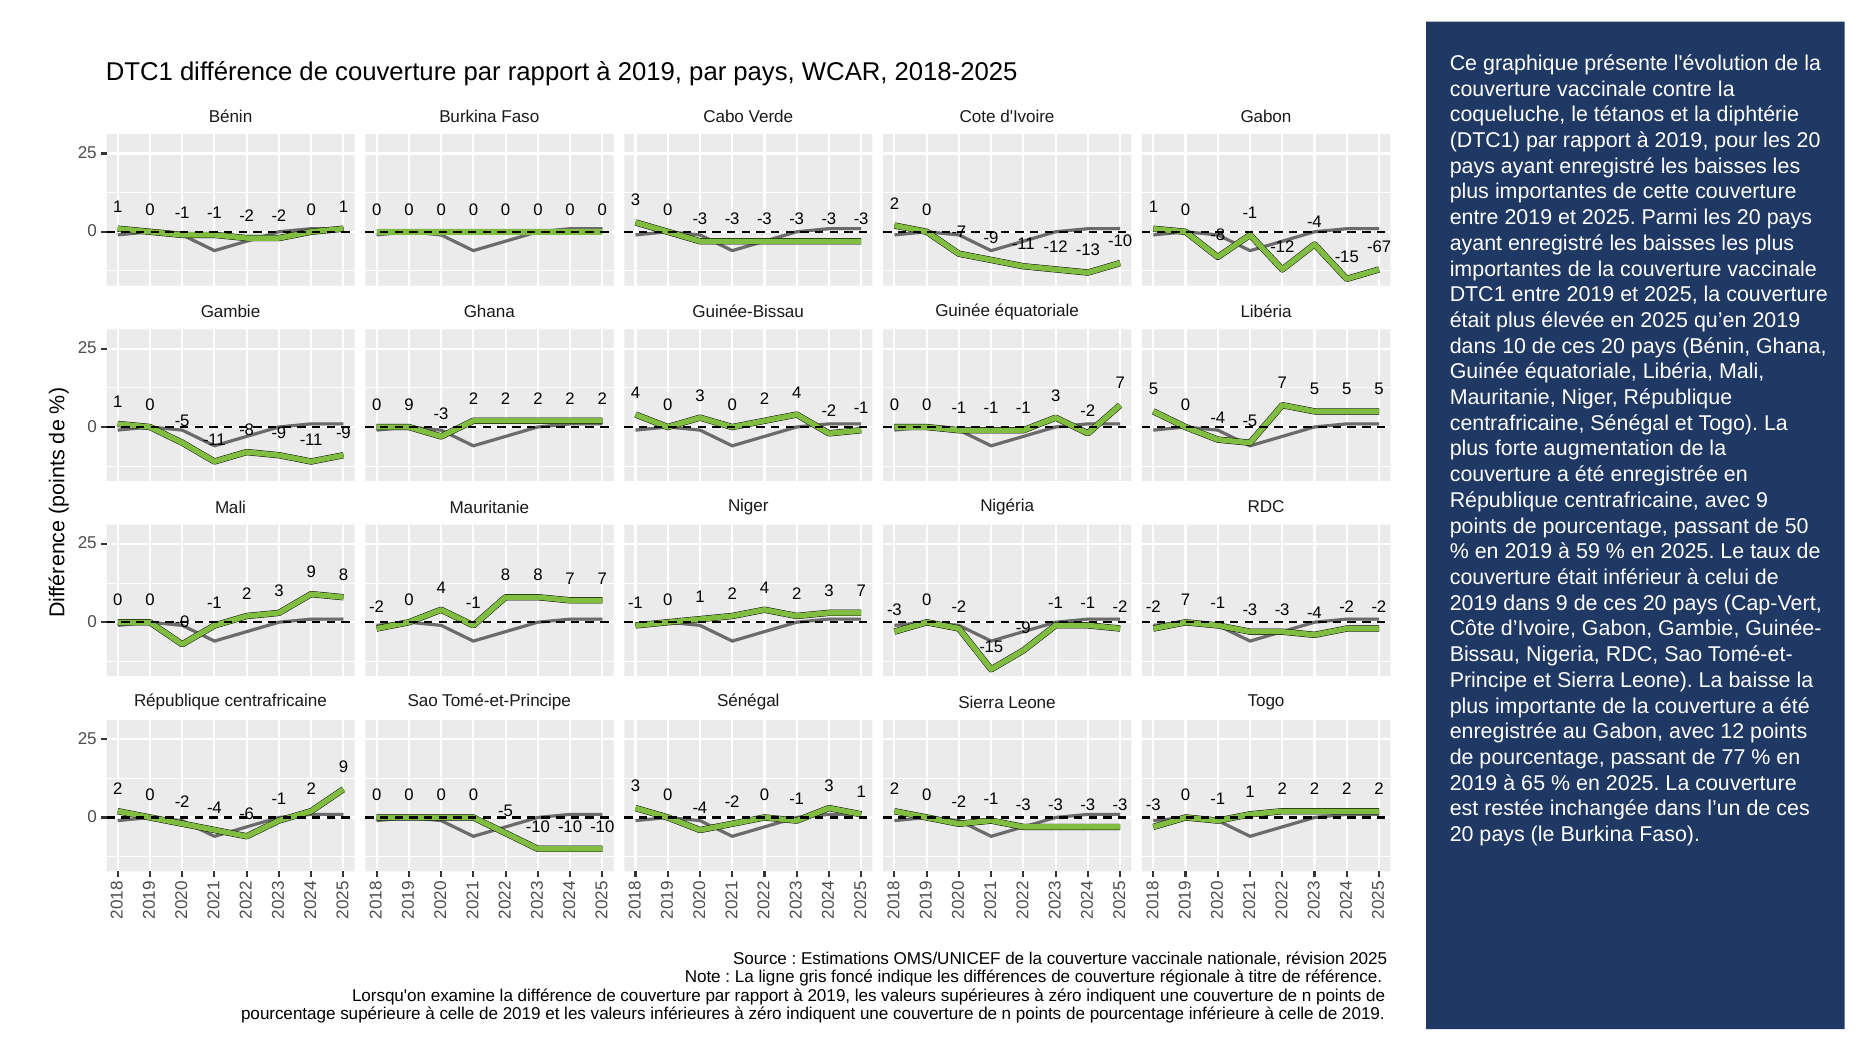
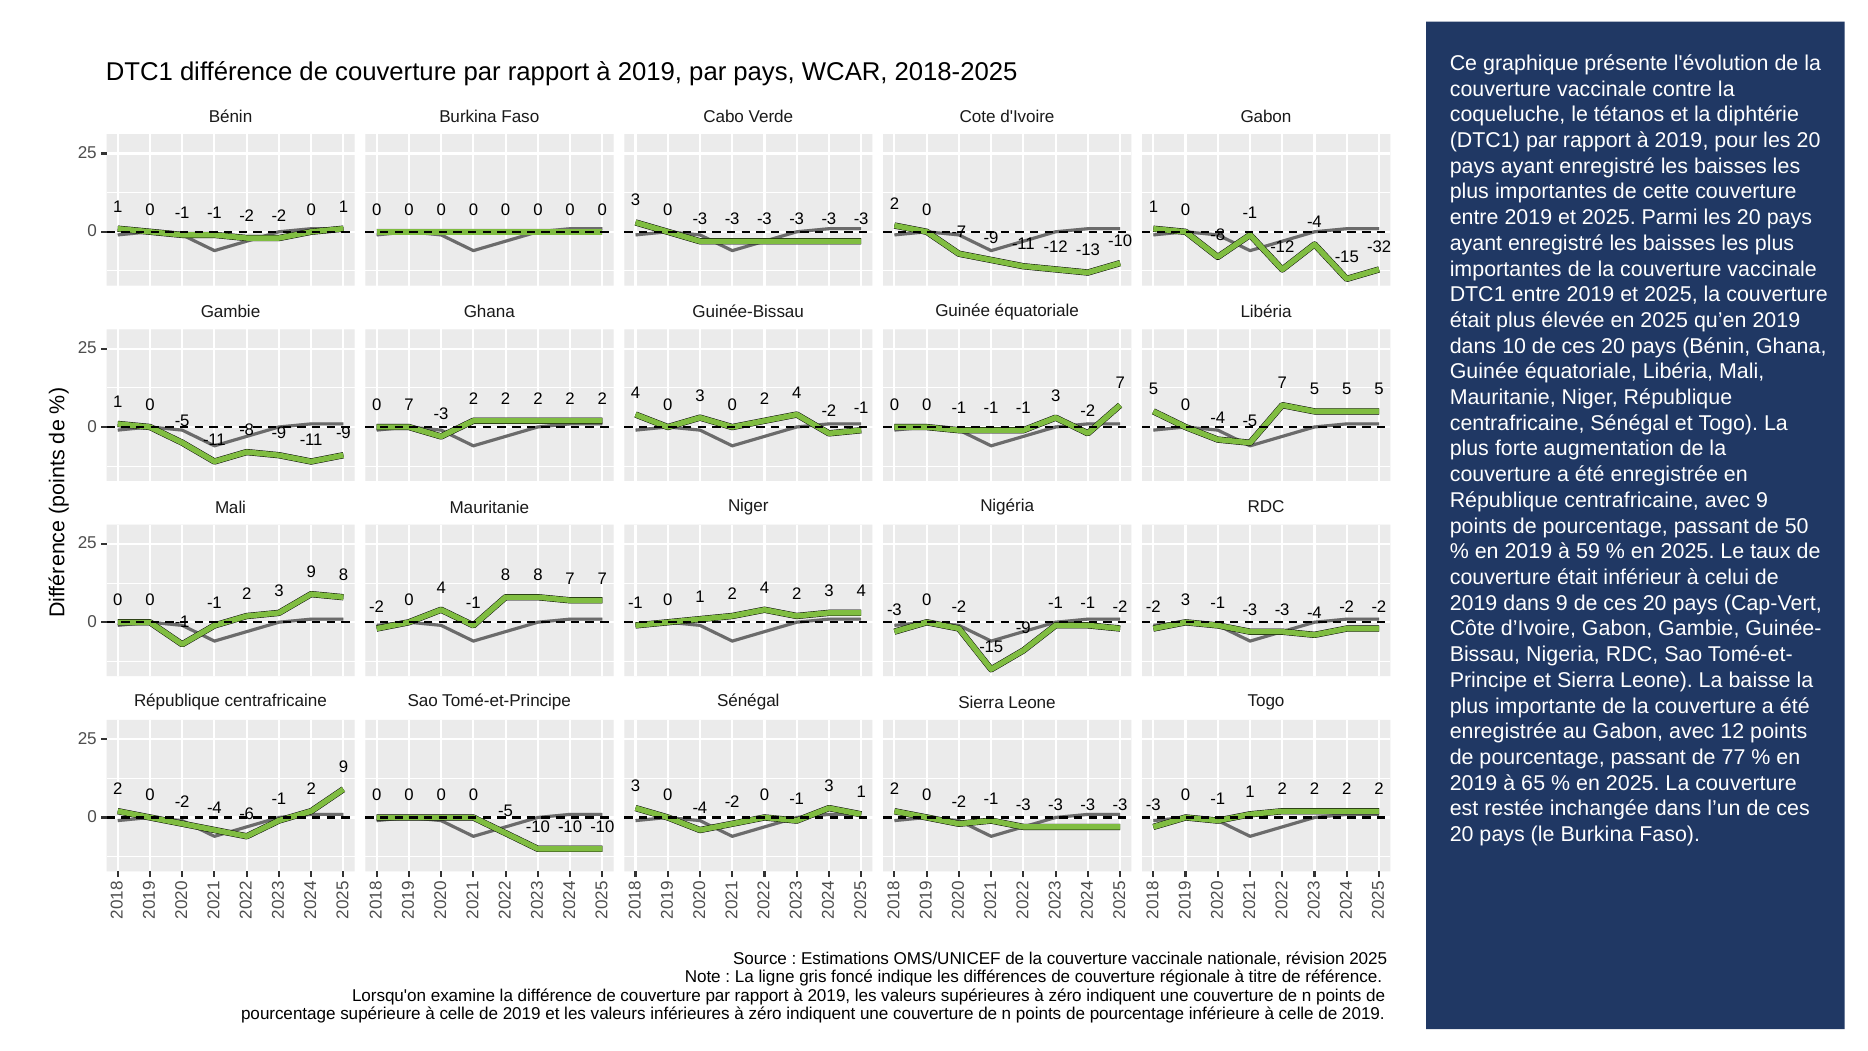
-67: -67 -> -32
0 9: 9 -> 7
3 7: 7 -> 4
7 at (1186, 600): 7 -> 3
-0 at (182, 622): -0 -> -1
